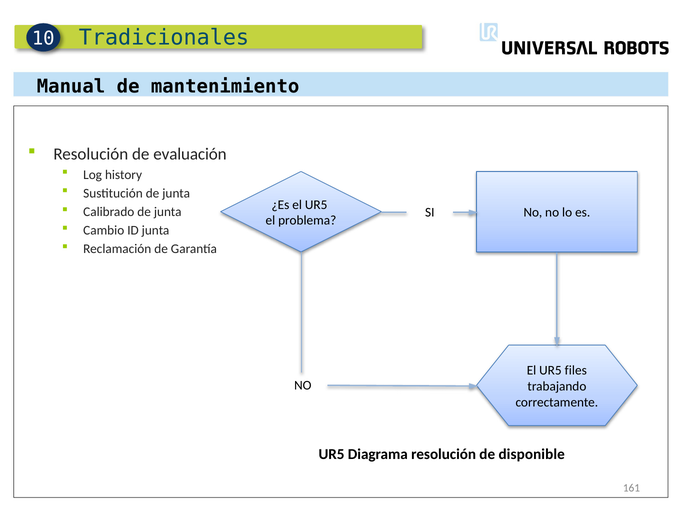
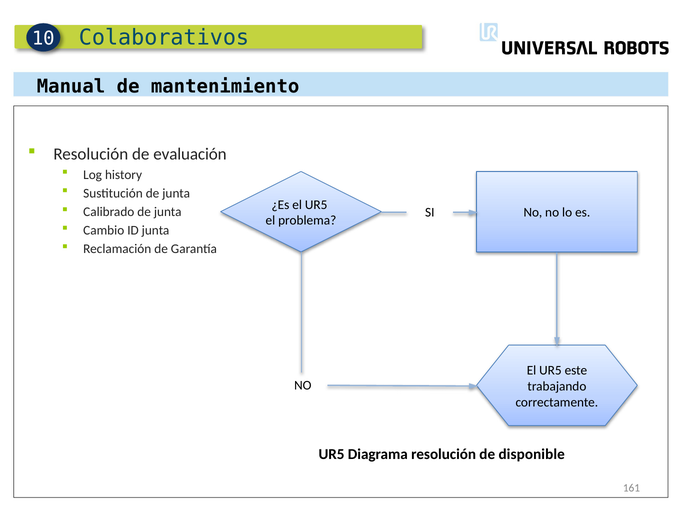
Tradicionales: Tradicionales -> Colaborativos
files: files -> este
